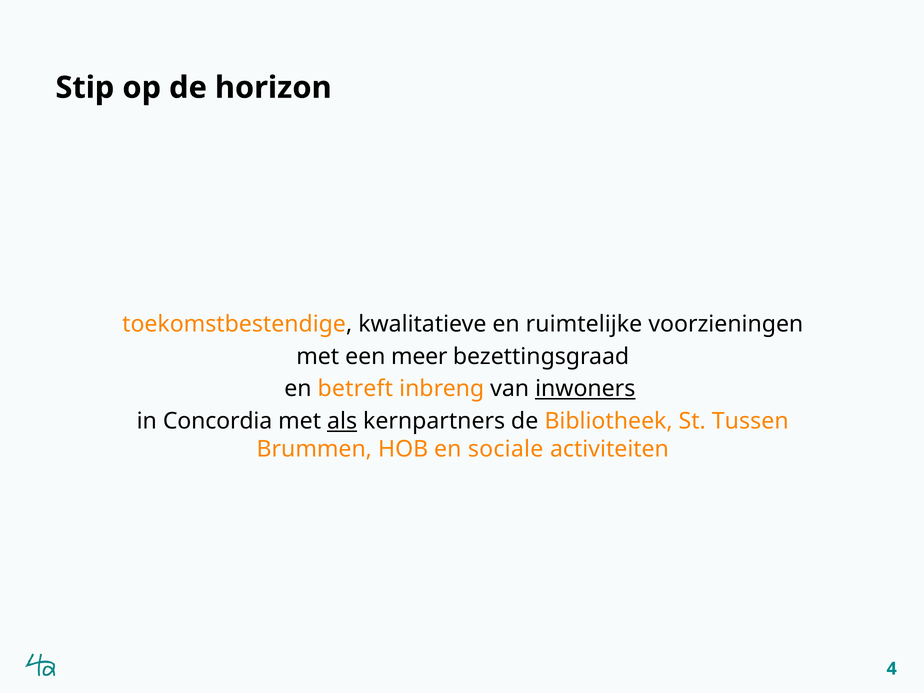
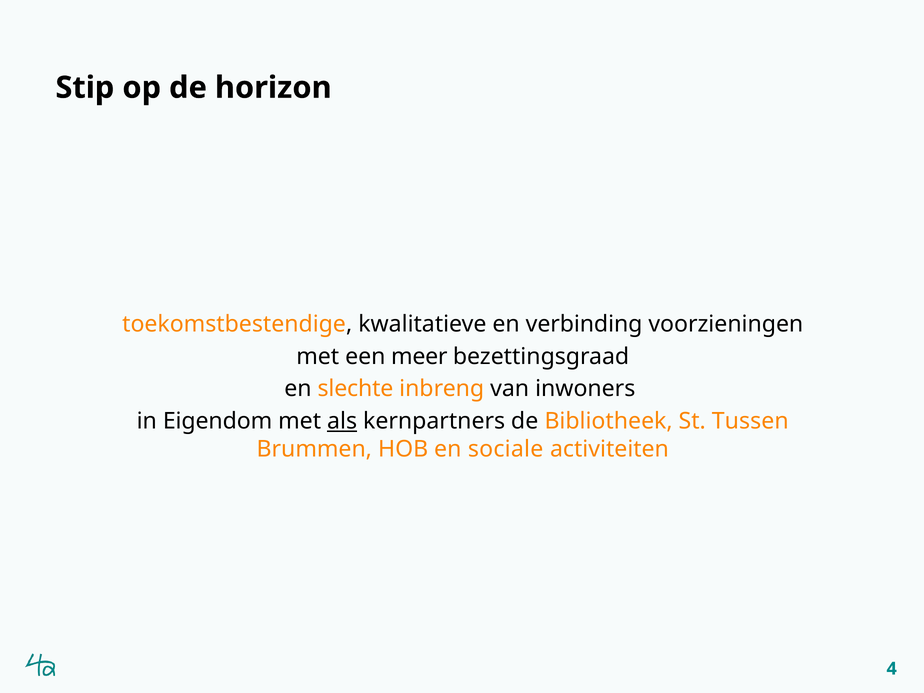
ruimtelijke: ruimtelijke -> verbinding
betreft: betreft -> slechte
inwoners underline: present -> none
Concordia: Concordia -> Eigendom
